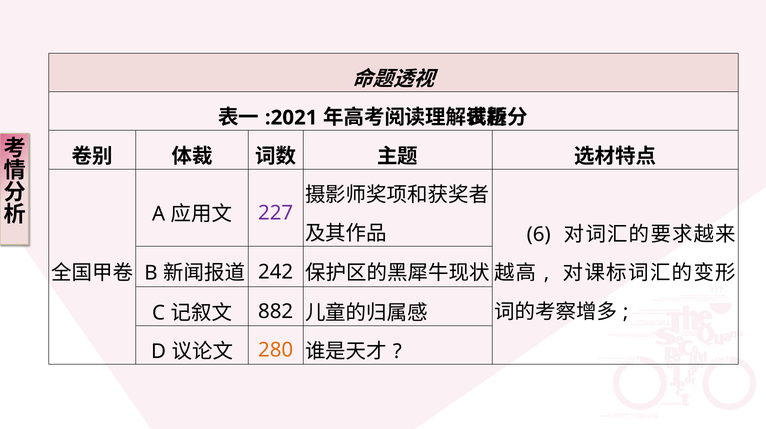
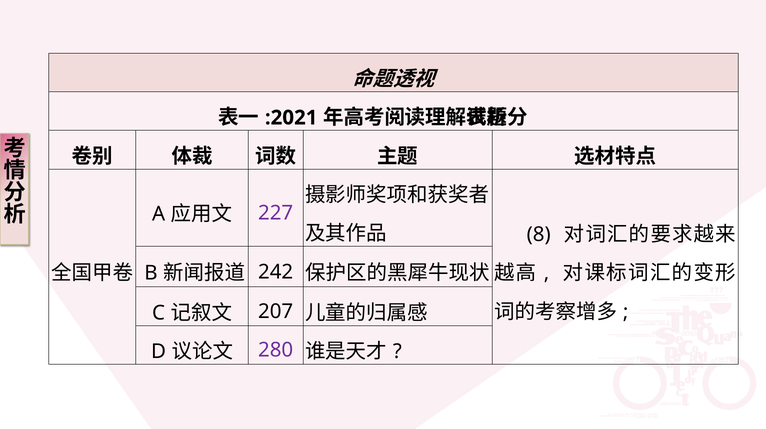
6: 6 -> 8
882: 882 -> 207
280 colour: orange -> purple
